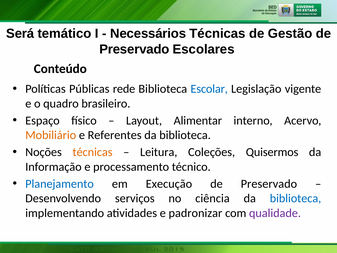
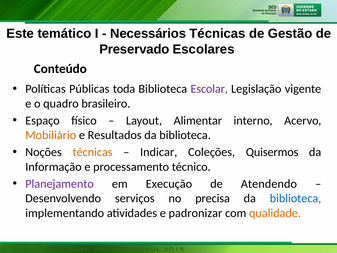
Será: Será -> Este
rede: rede -> toda
Escolar colour: blue -> purple
Referentes: Referentes -> Resultados
Leitura: Leitura -> Indicar
Planejamento colour: blue -> purple
Preservado at (269, 184): Preservado -> Atendendo
ciência: ciência -> precisa
qualidade colour: purple -> orange
